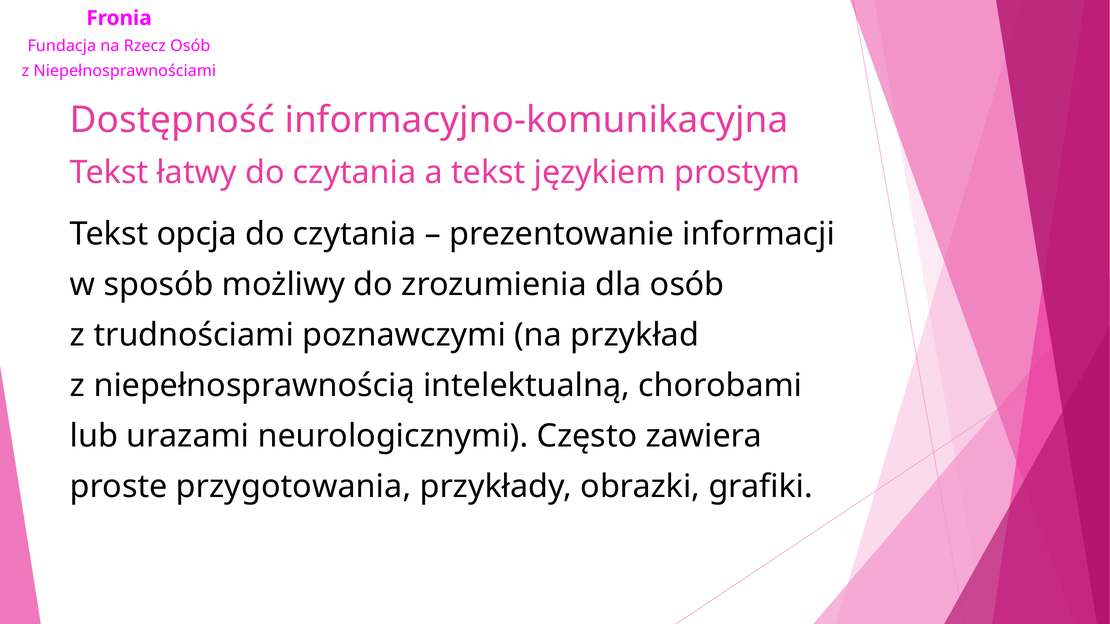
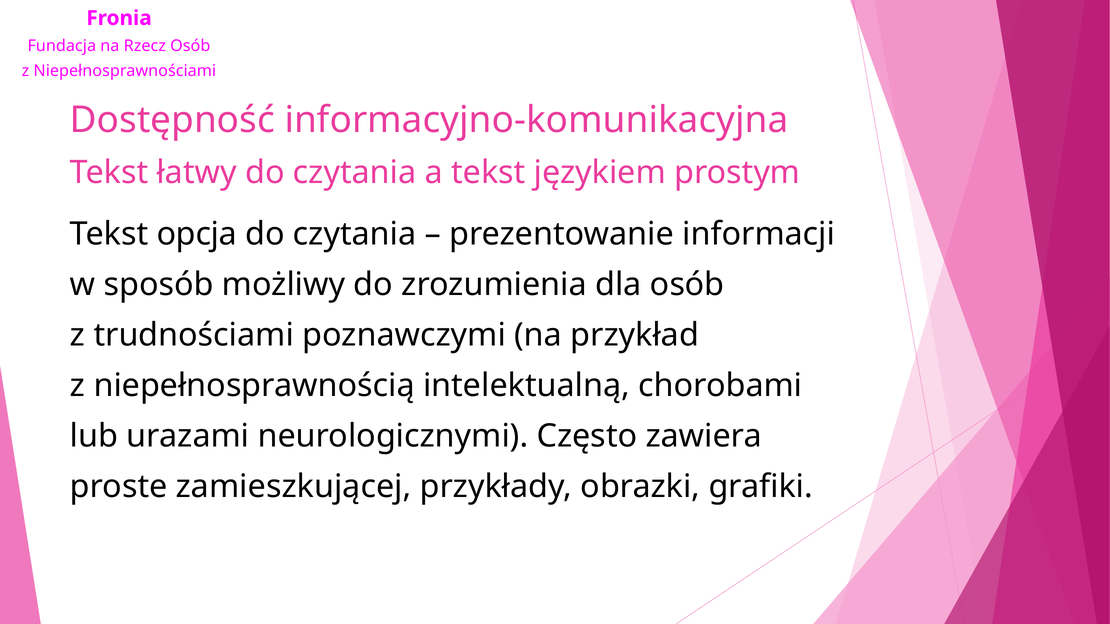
przygotowania: przygotowania -> zamieszkującej
